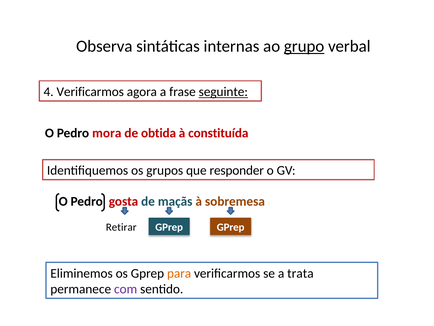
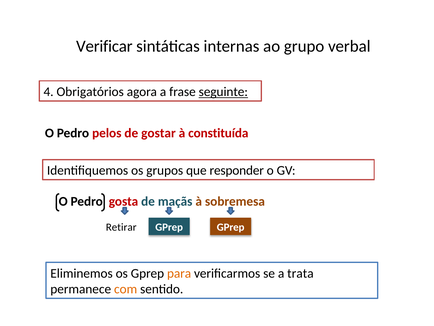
Observa: Observa -> Verificar
grupo underline: present -> none
4 Verificarmos: Verificarmos -> Obrigatórios
mora: mora -> pelos
obtida: obtida -> gostar
com colour: purple -> orange
